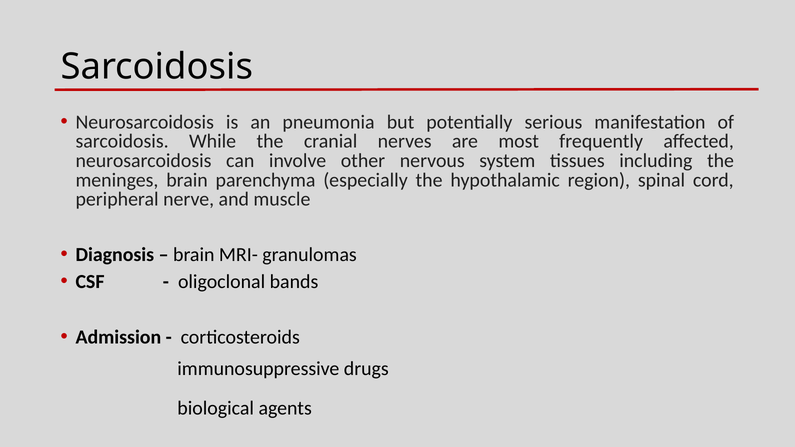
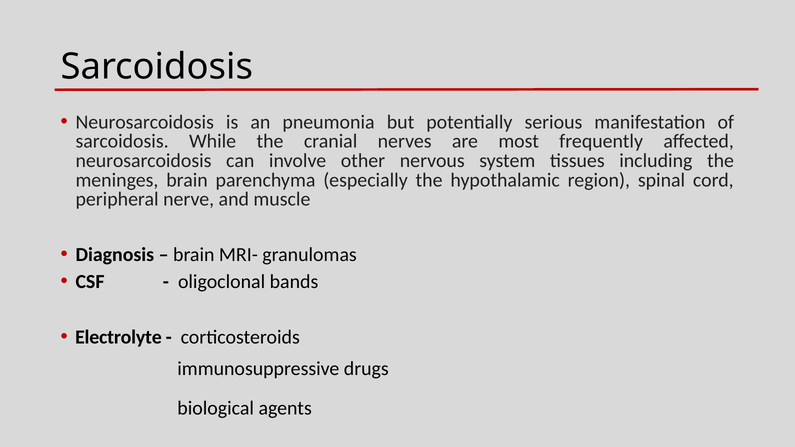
Admission: Admission -> Electrolyte
